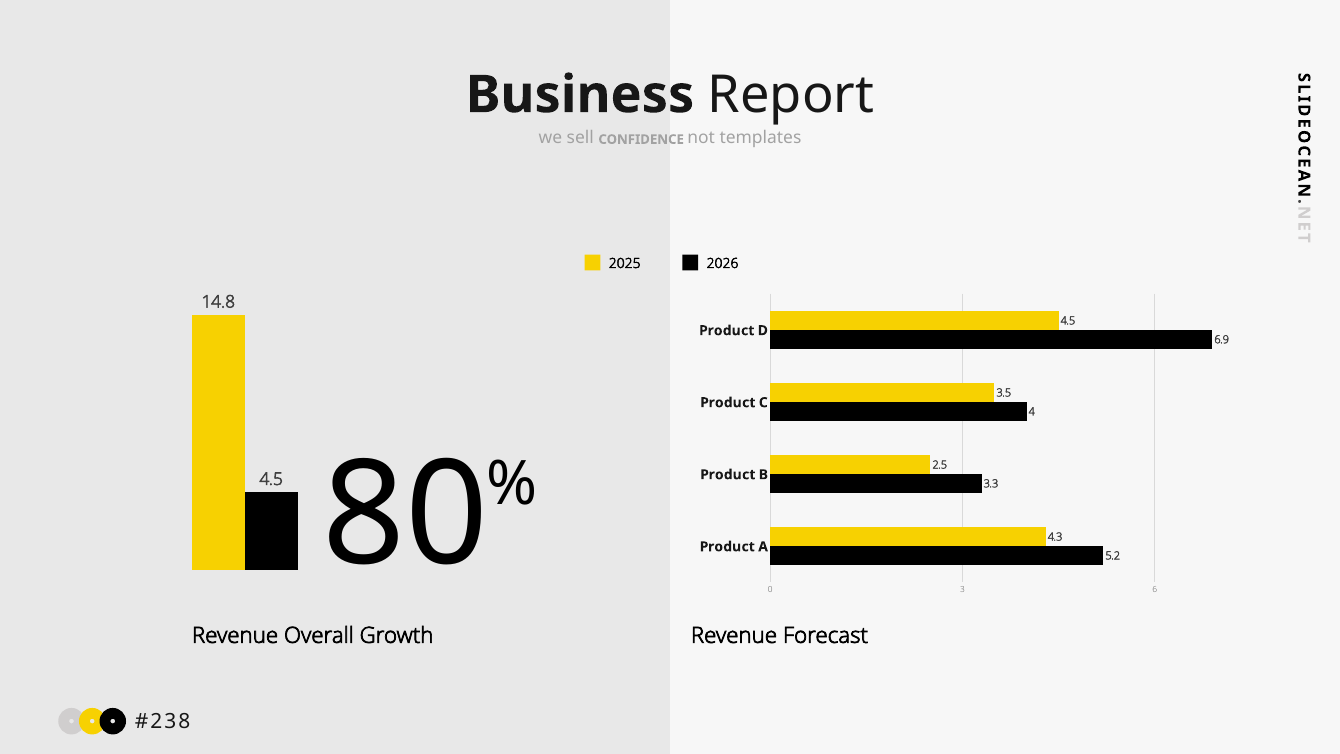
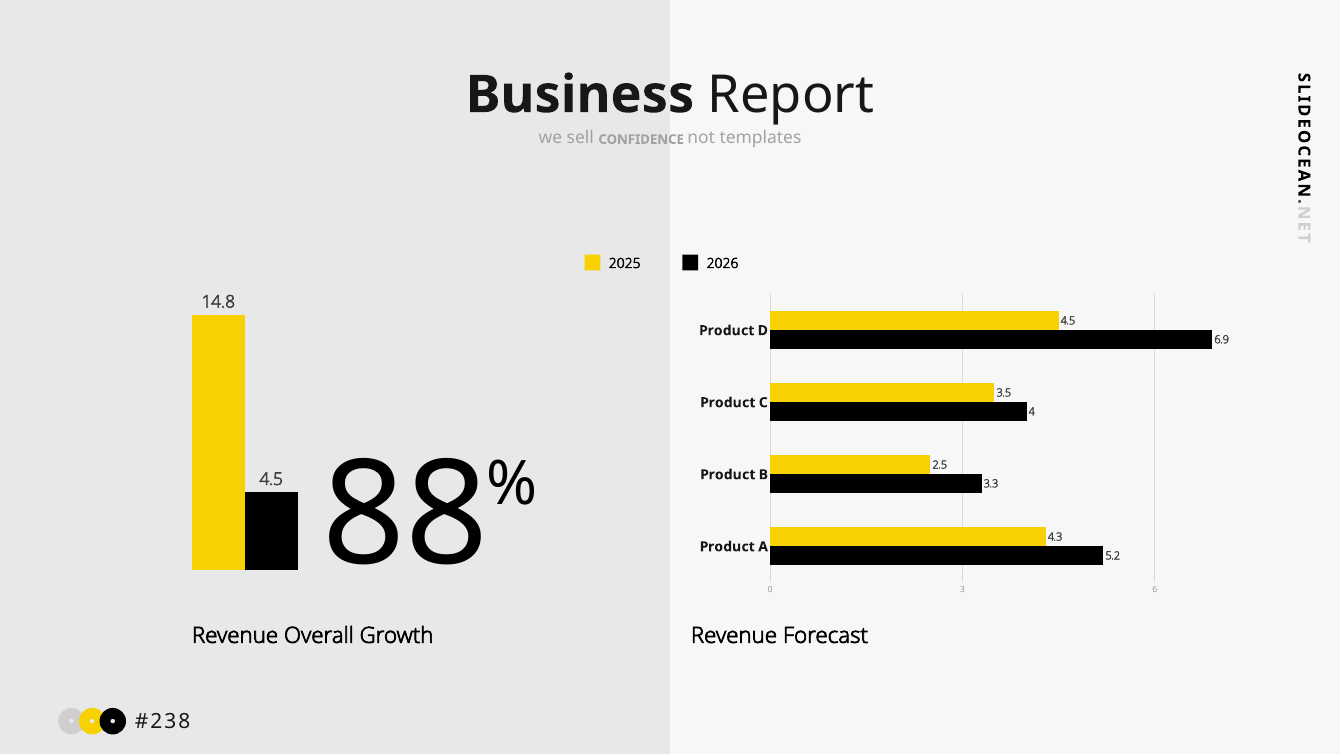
80: 80 -> 88
